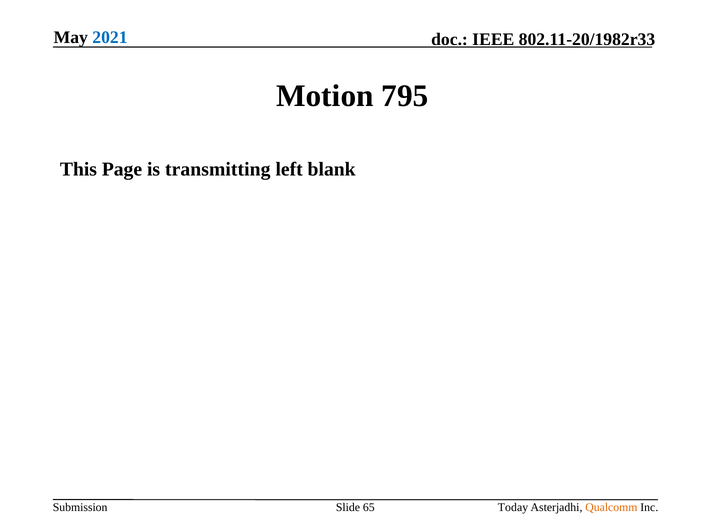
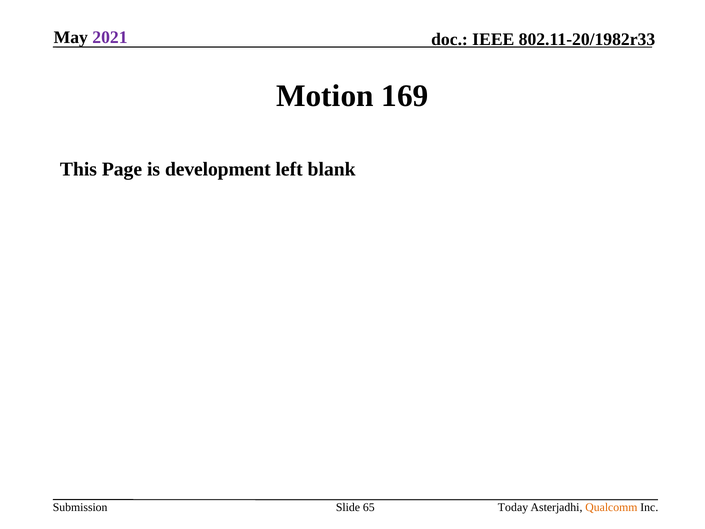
2021 colour: blue -> purple
795: 795 -> 169
transmitting: transmitting -> development
